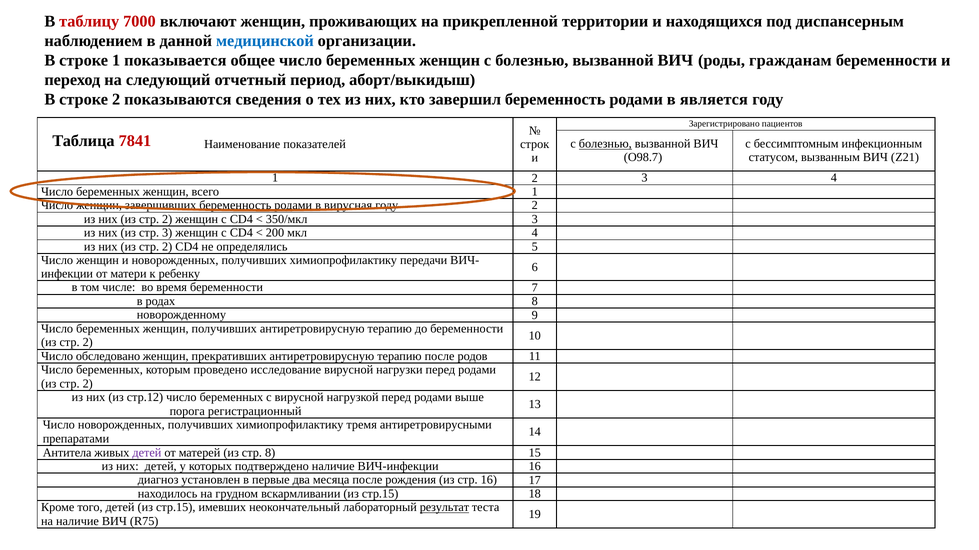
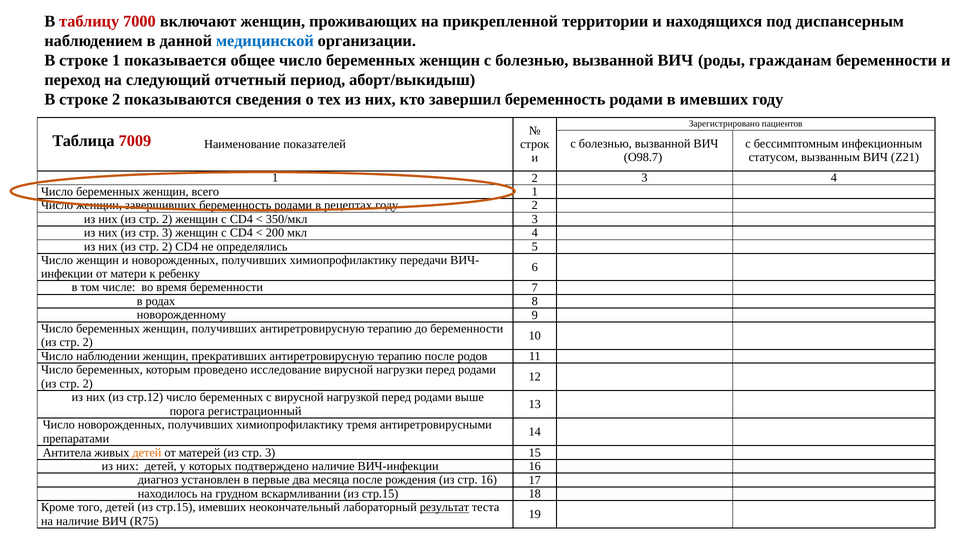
в является: является -> имевших
7841: 7841 -> 7009
болезнью at (605, 144) underline: present -> none
вирусная: вирусная -> рецептах
обследовано: обследовано -> наблюдении
детей at (147, 453) colour: purple -> orange
матерей из стр 8: 8 -> 3
